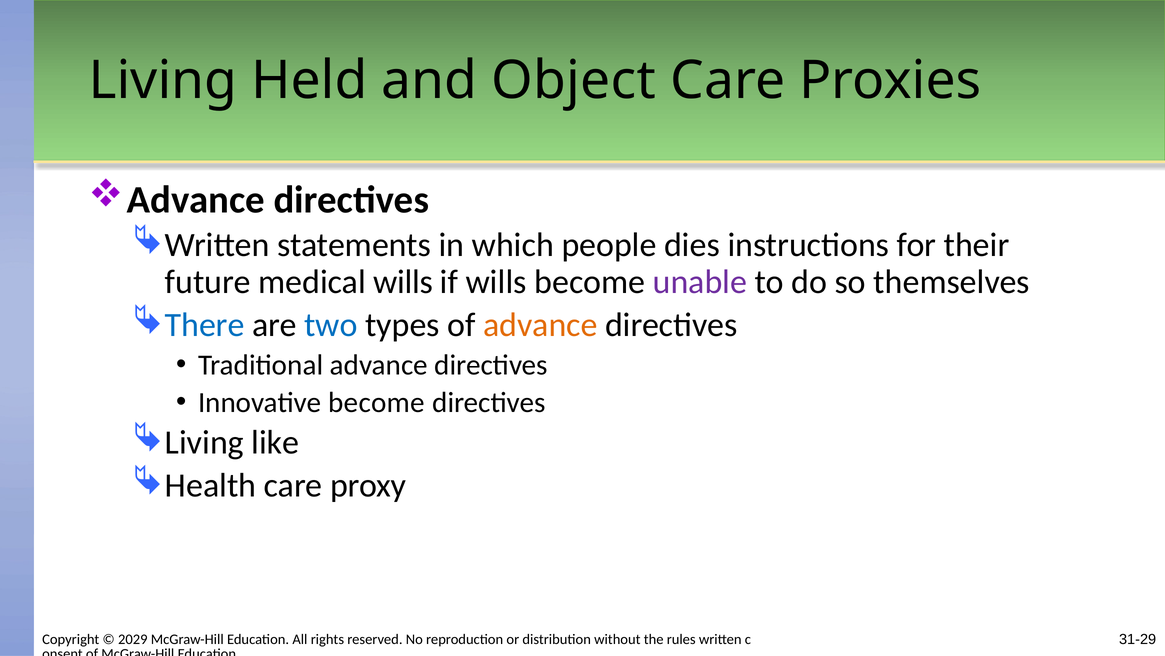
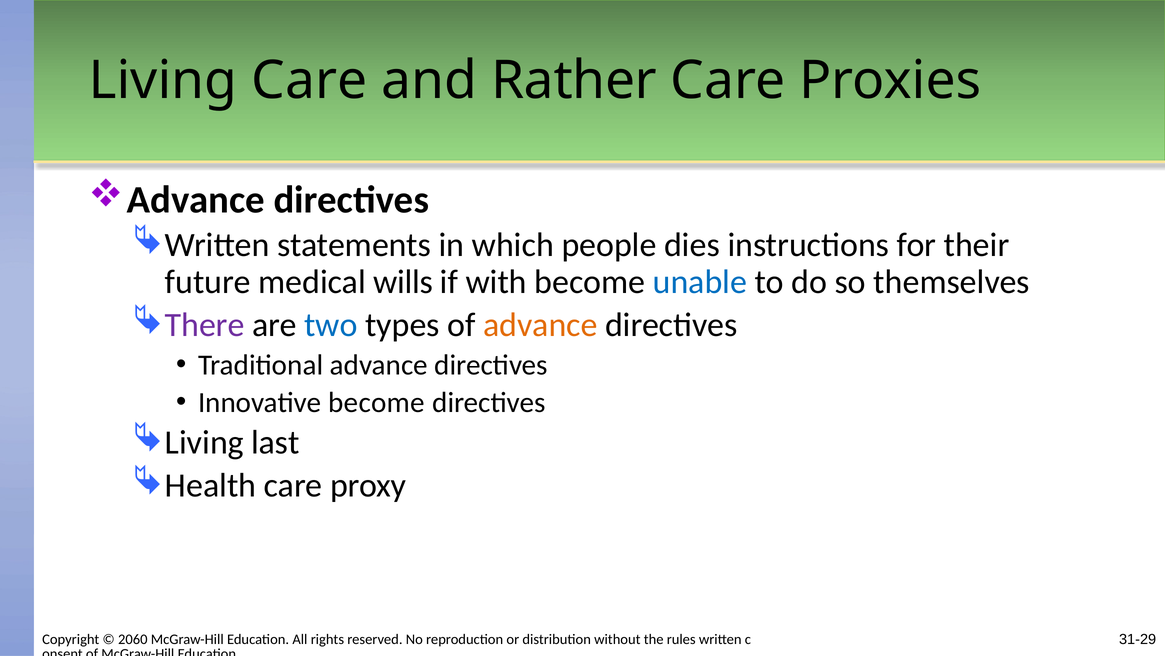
Living Held: Held -> Care
Object: Object -> Rather
if wills: wills -> with
unable colour: purple -> blue
There colour: blue -> purple
like: like -> last
2029: 2029 -> 2060
